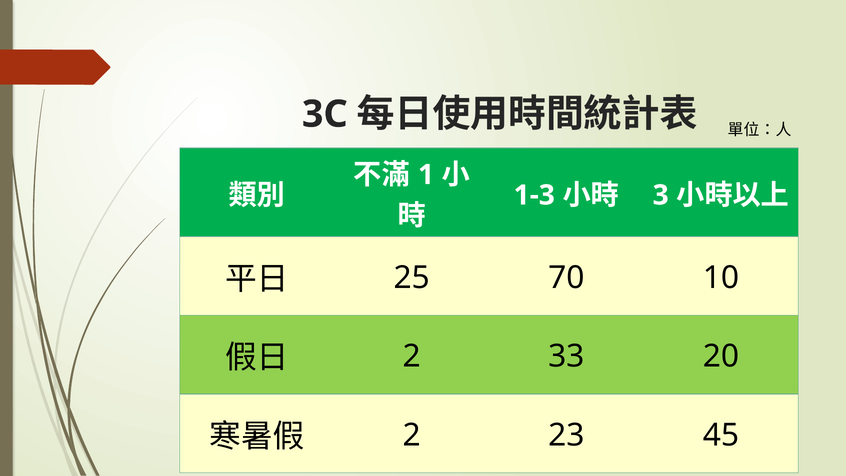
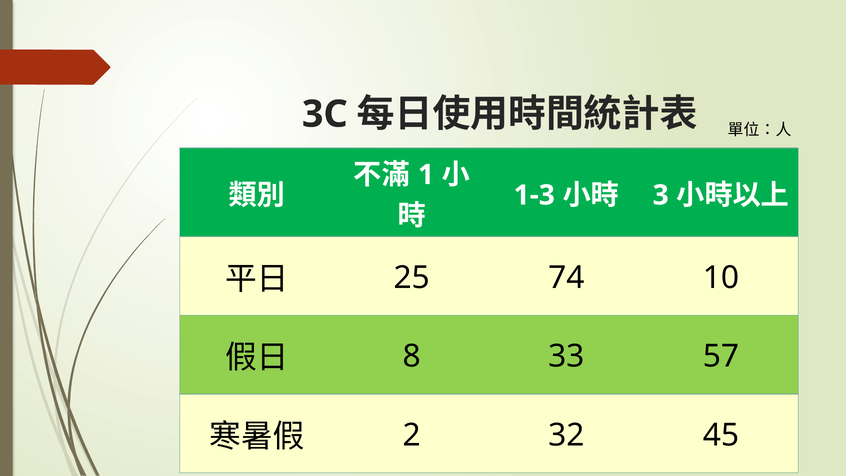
70: 70 -> 74
2 at (412, 356): 2 -> 8
20: 20 -> 57
23: 23 -> 32
